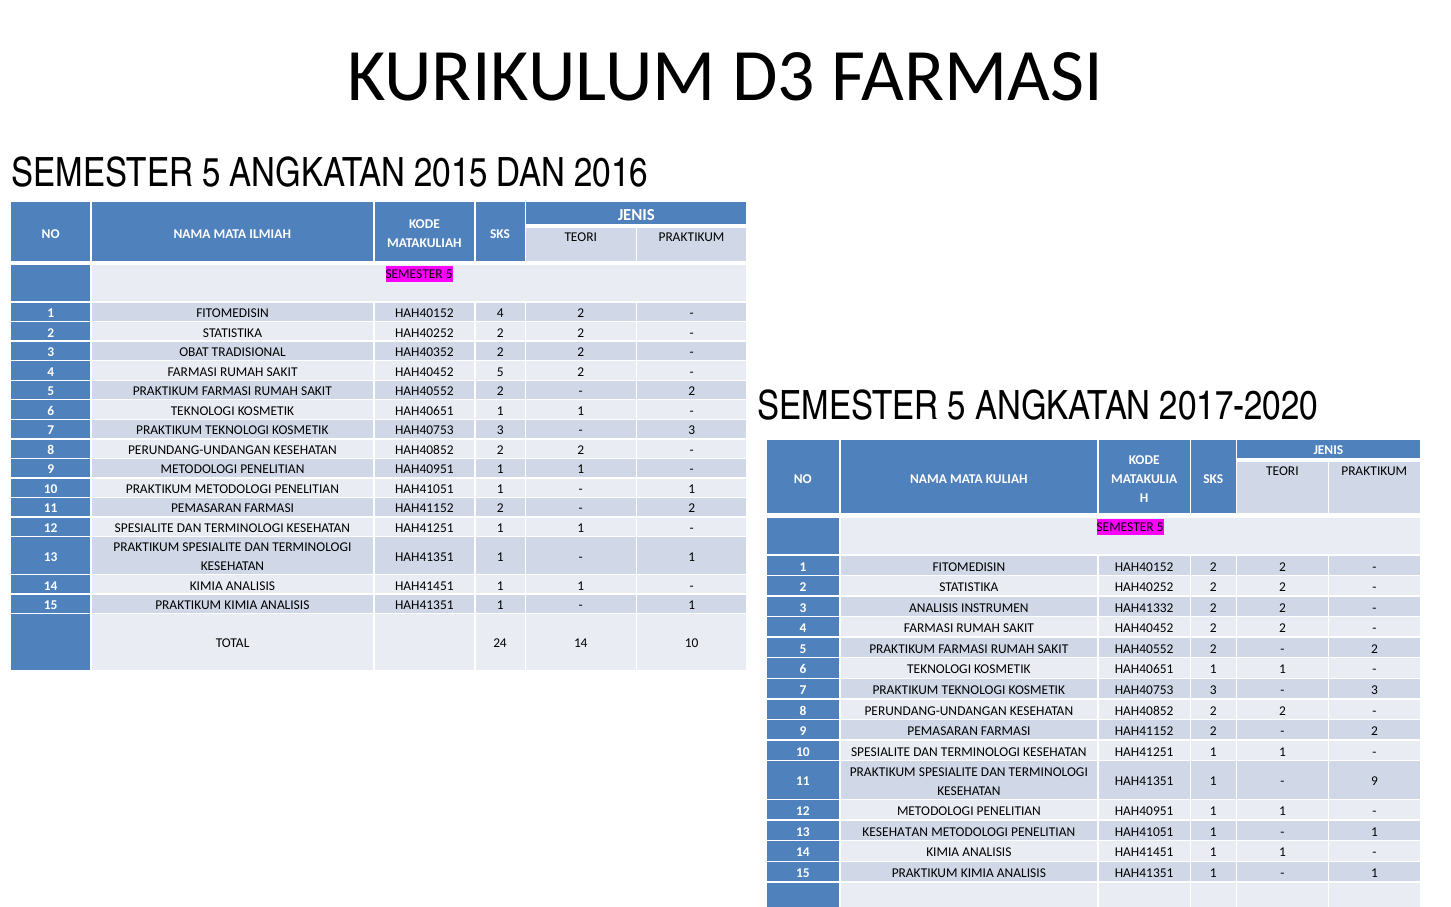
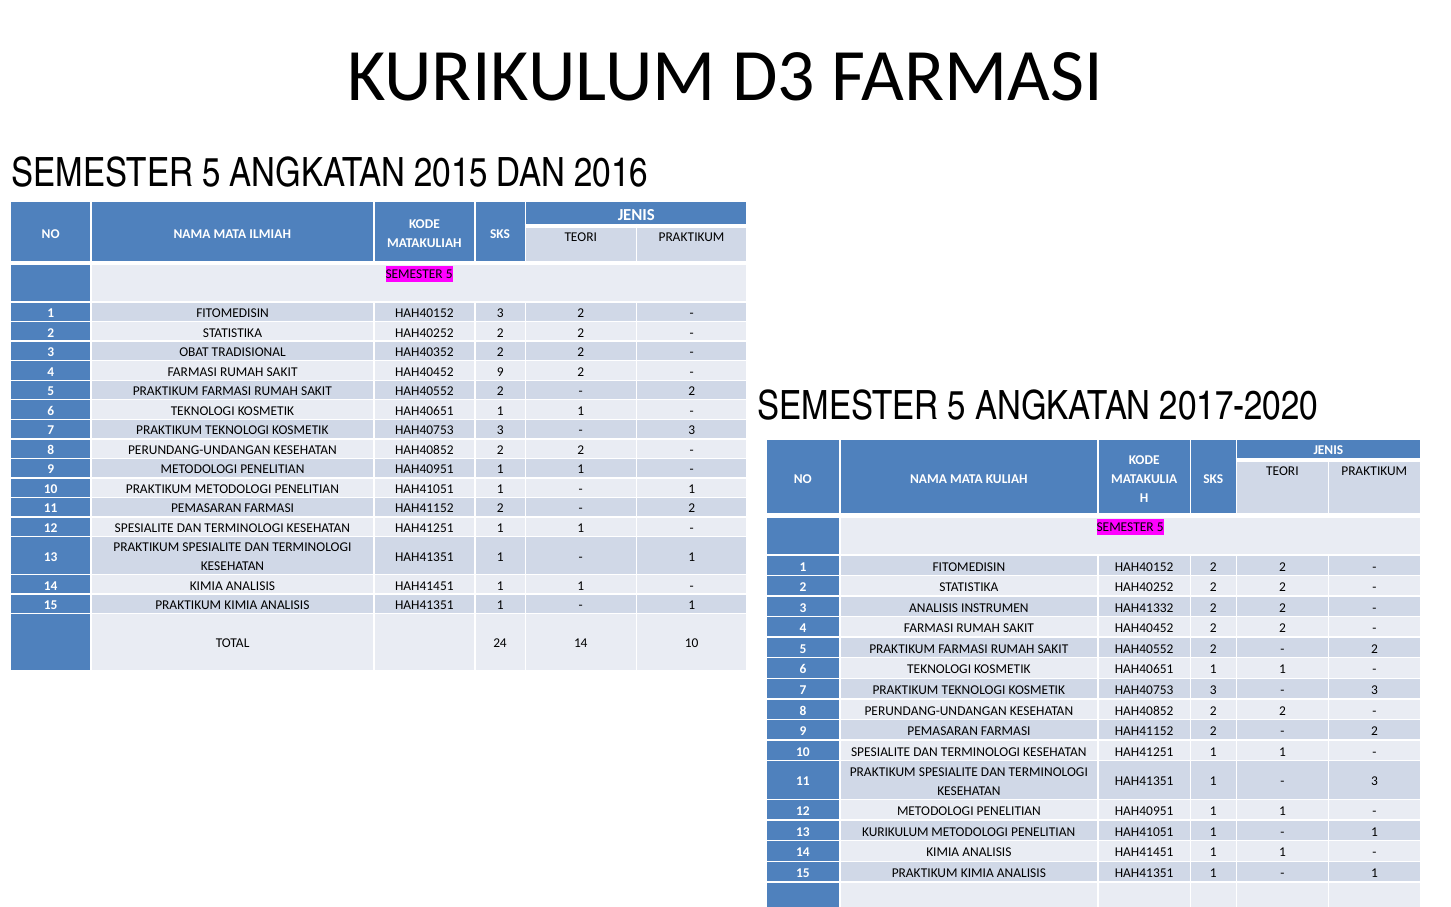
HAH40152 4: 4 -> 3
HAH40452 5: 5 -> 9
9 at (1375, 781): 9 -> 3
13 KESEHATAN: KESEHATAN -> KURIKULUM
